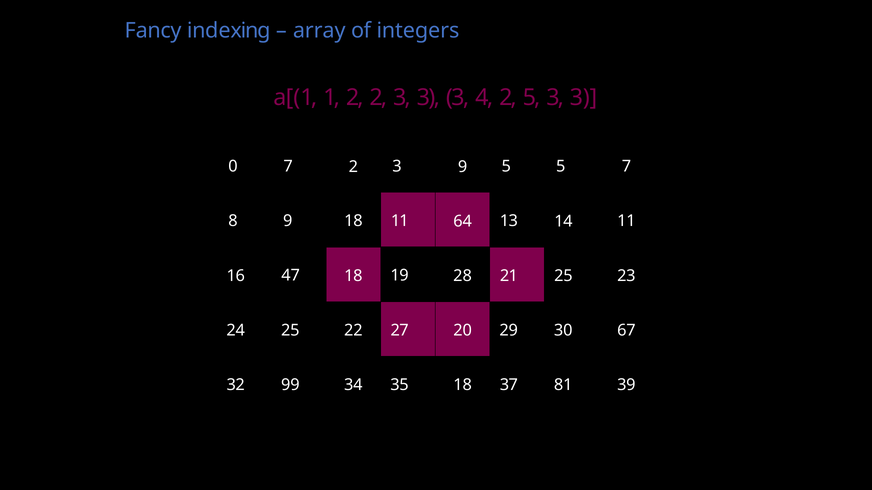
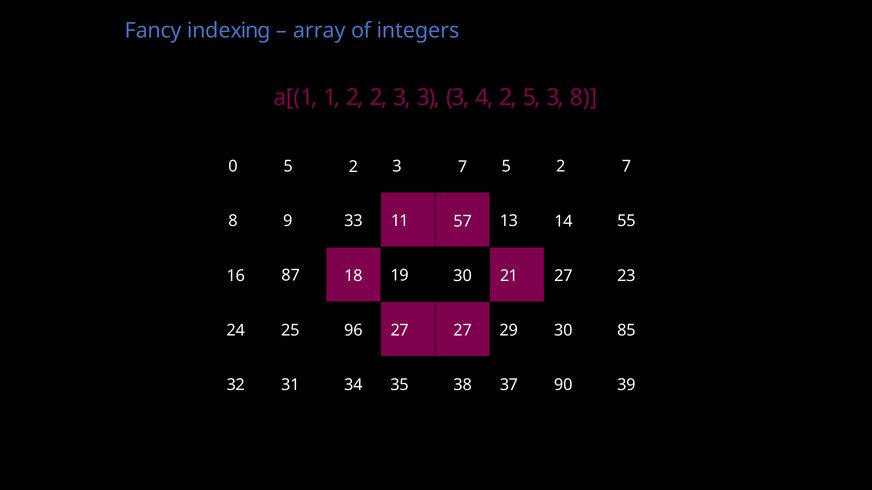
5 3 3: 3 -> 8
0 7: 7 -> 5
3 9: 9 -> 7
5 at (561, 167): 5 -> 2
9 18: 18 -> 33
64: 64 -> 57
14 11: 11 -> 55
47: 47 -> 87
19 28: 28 -> 30
21 25: 25 -> 27
22: 22 -> 96
27 20: 20 -> 27
67: 67 -> 85
99: 99 -> 31
35 18: 18 -> 38
81: 81 -> 90
